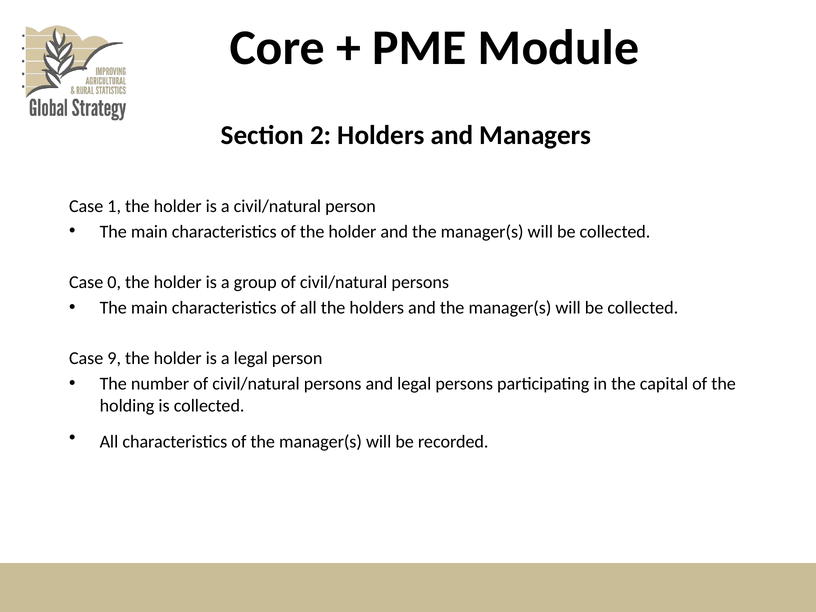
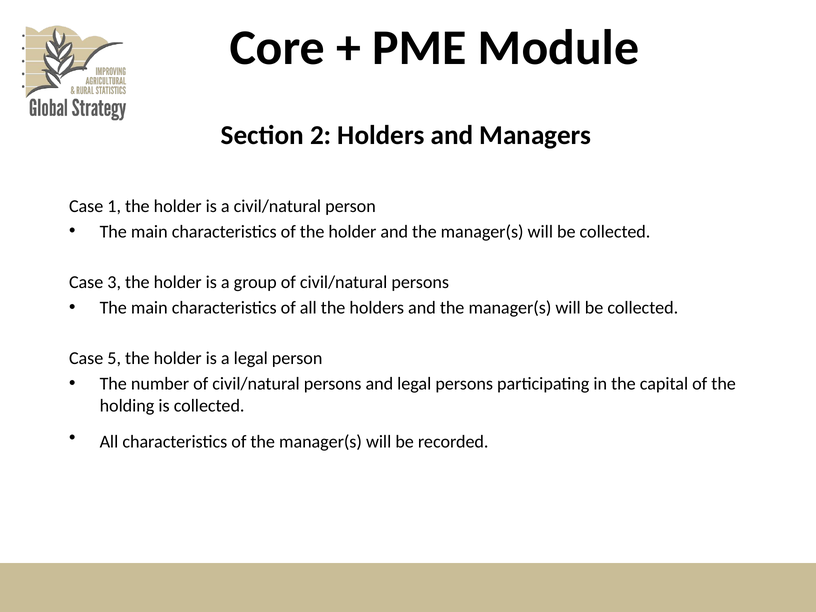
0: 0 -> 3
9: 9 -> 5
